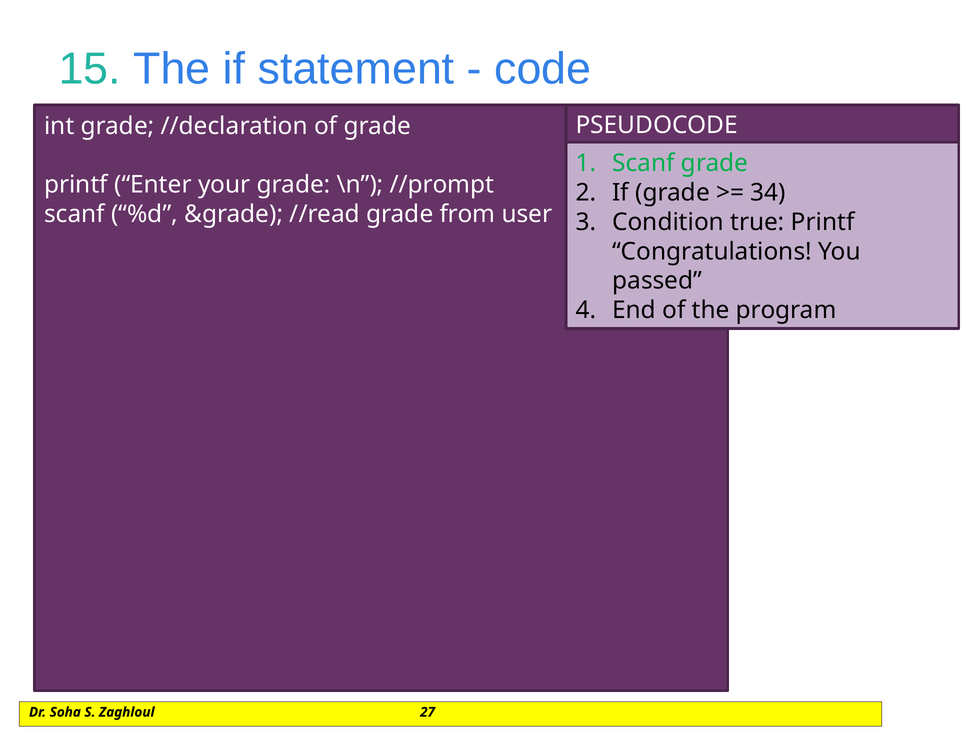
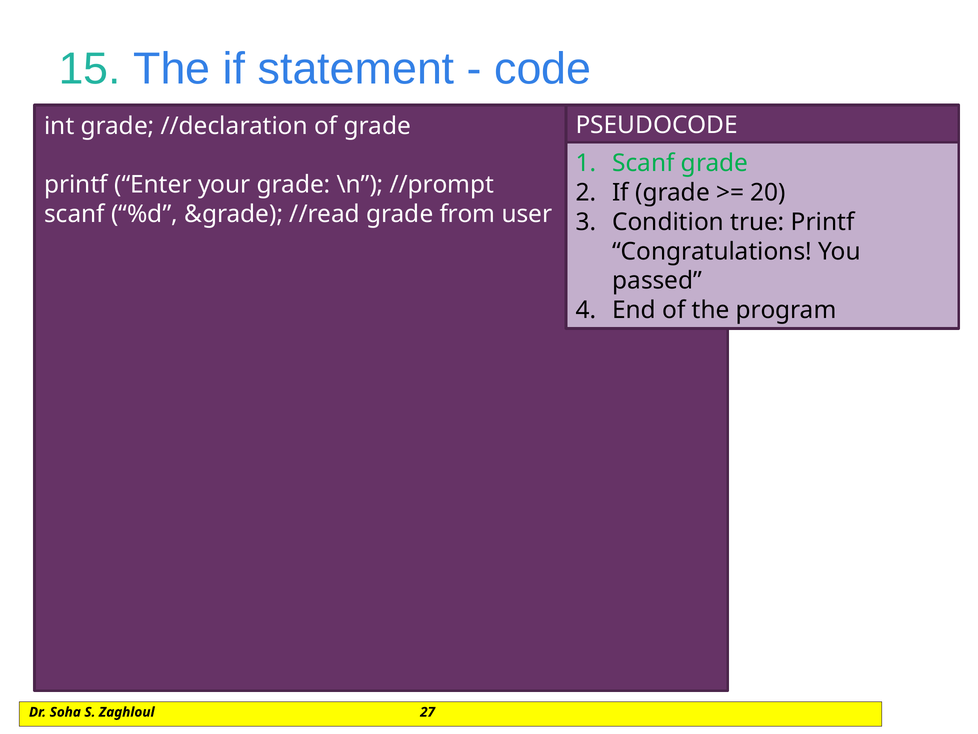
34: 34 -> 20
